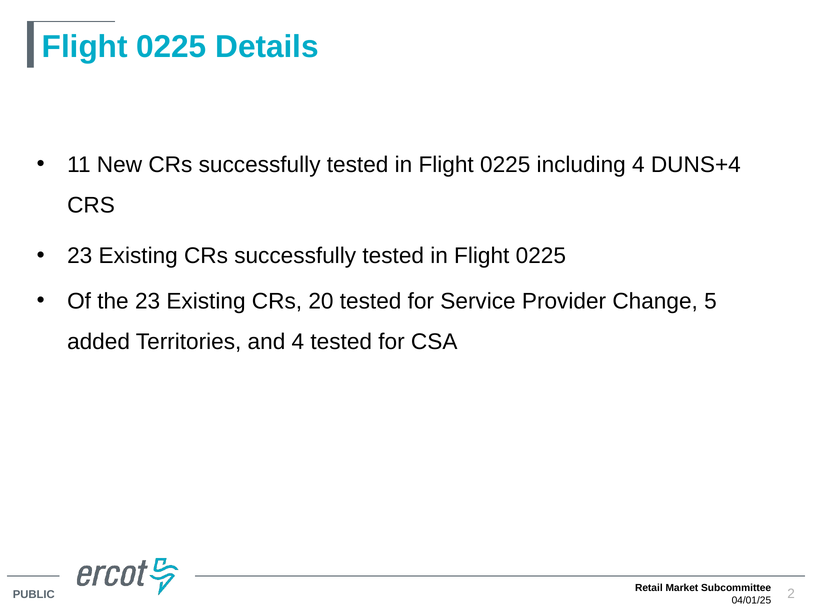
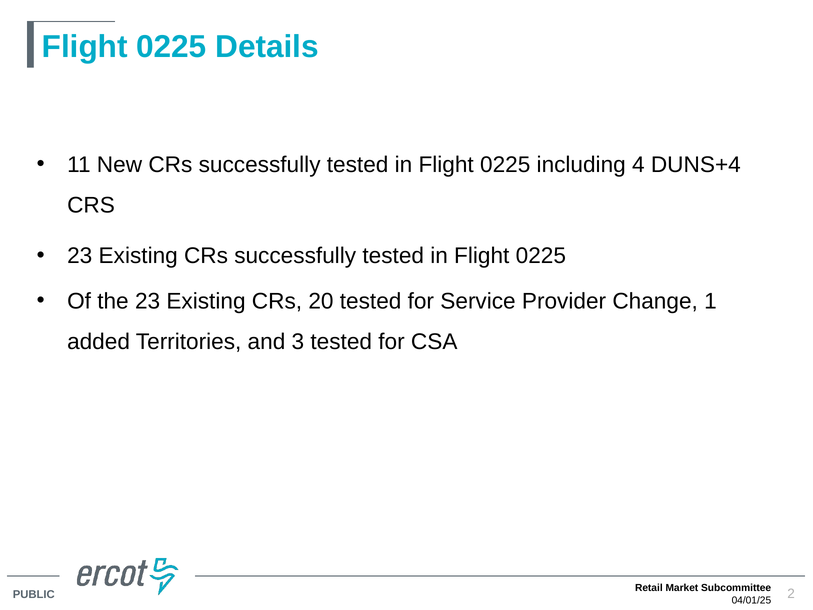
5: 5 -> 1
and 4: 4 -> 3
